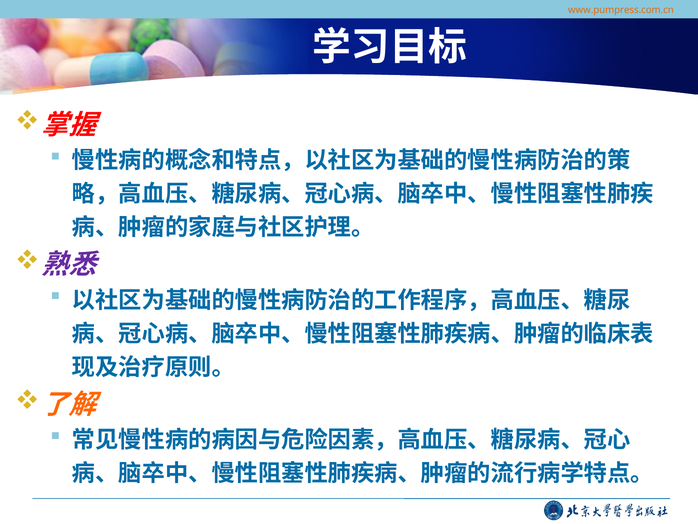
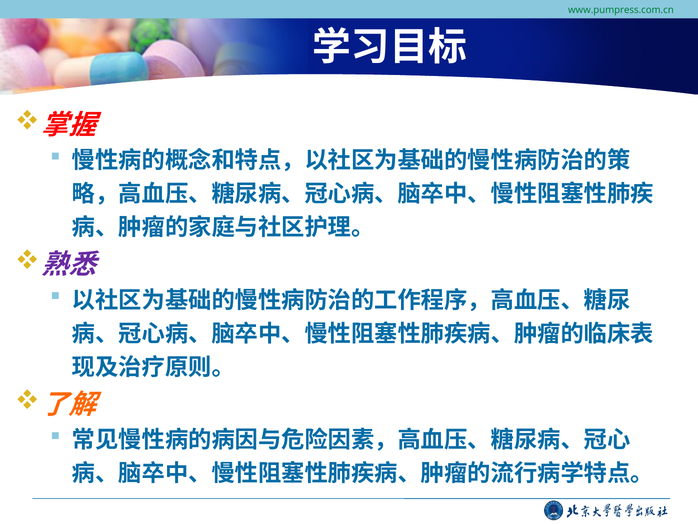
www.pumpress.com.cn colour: orange -> green
